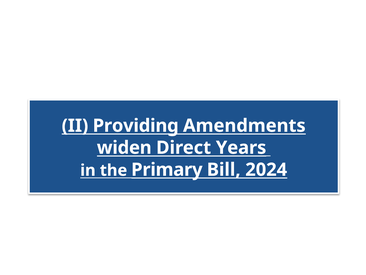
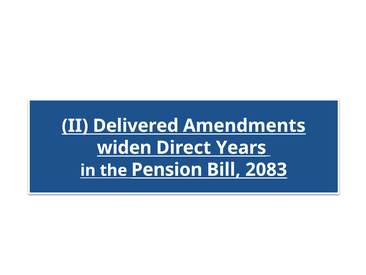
Providing: Providing -> Delivered
Primary: Primary -> Pension
2024: 2024 -> 2083
